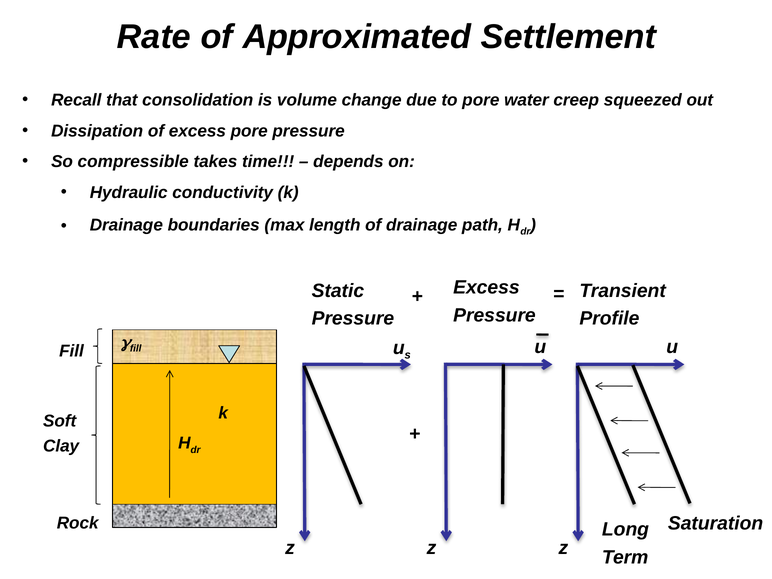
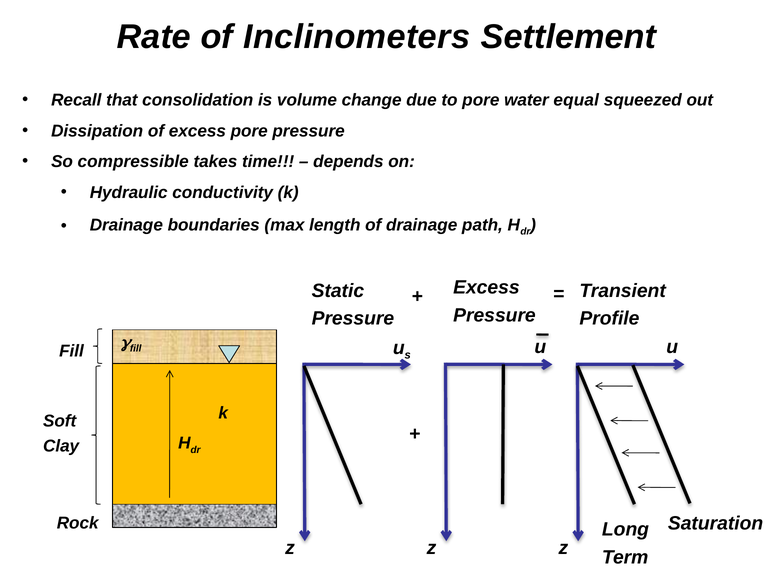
Approximated: Approximated -> Inclinometers
creep: creep -> equal
